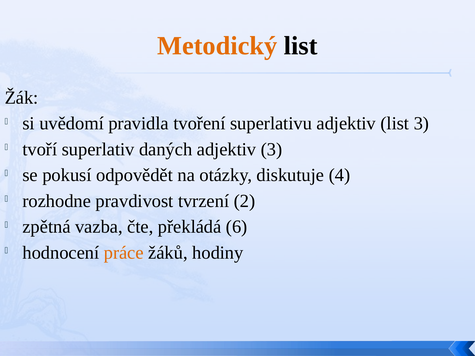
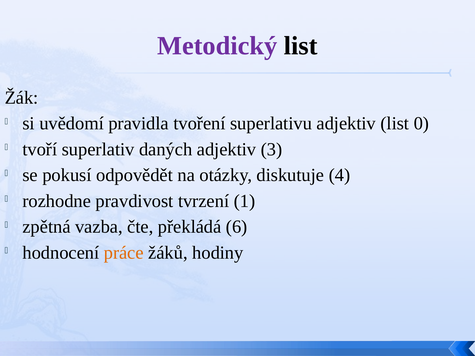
Metodický colour: orange -> purple
list 3: 3 -> 0
2: 2 -> 1
